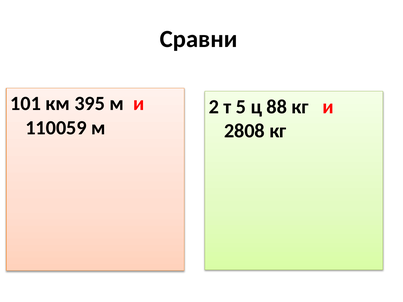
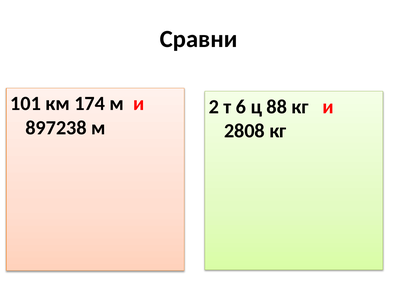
395: 395 -> 174
5: 5 -> 6
110059: 110059 -> 897238
